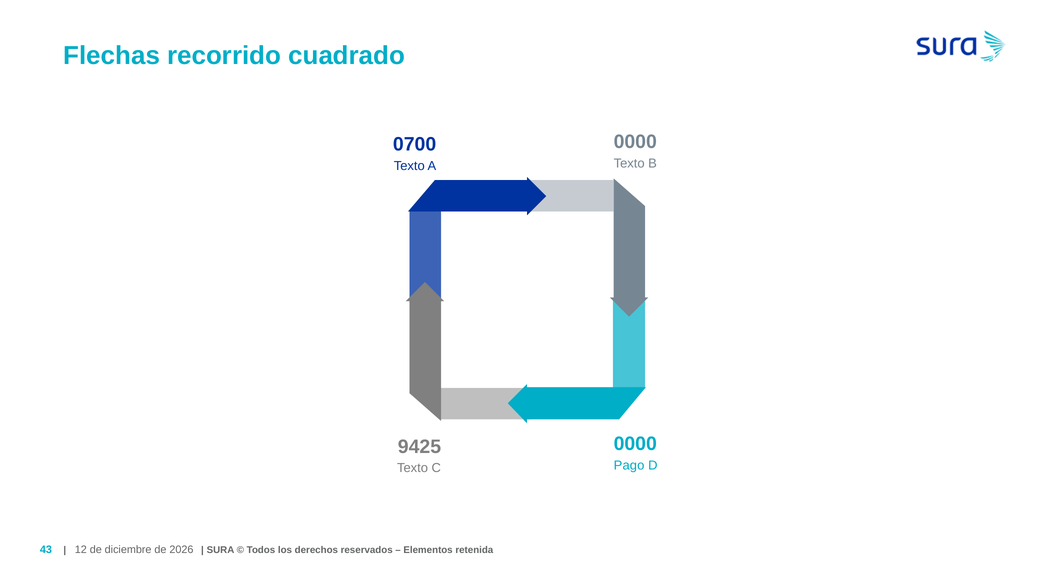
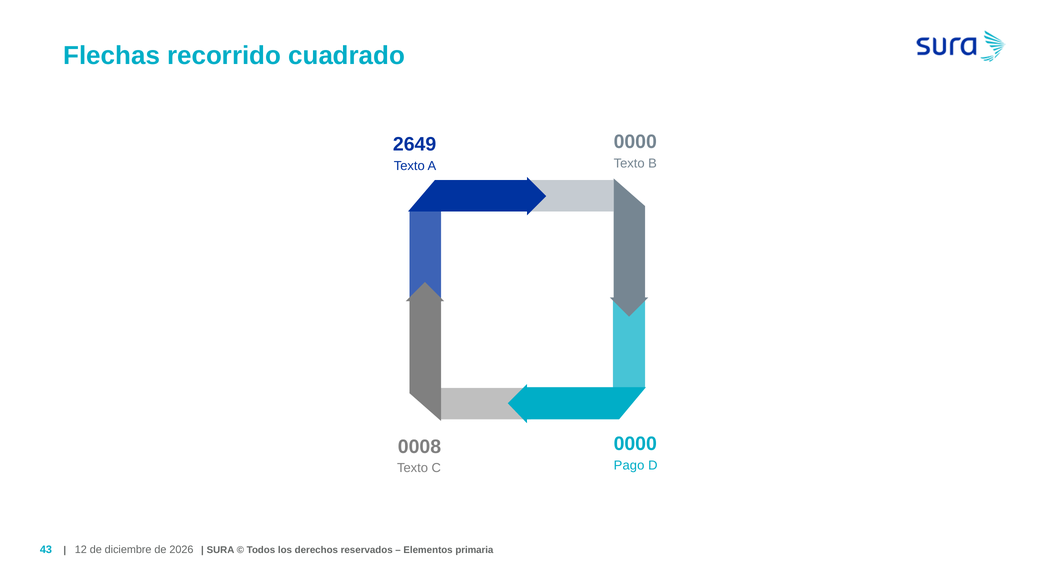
0700: 0700 -> 2649
9425: 9425 -> 0008
retenida: retenida -> primaria
